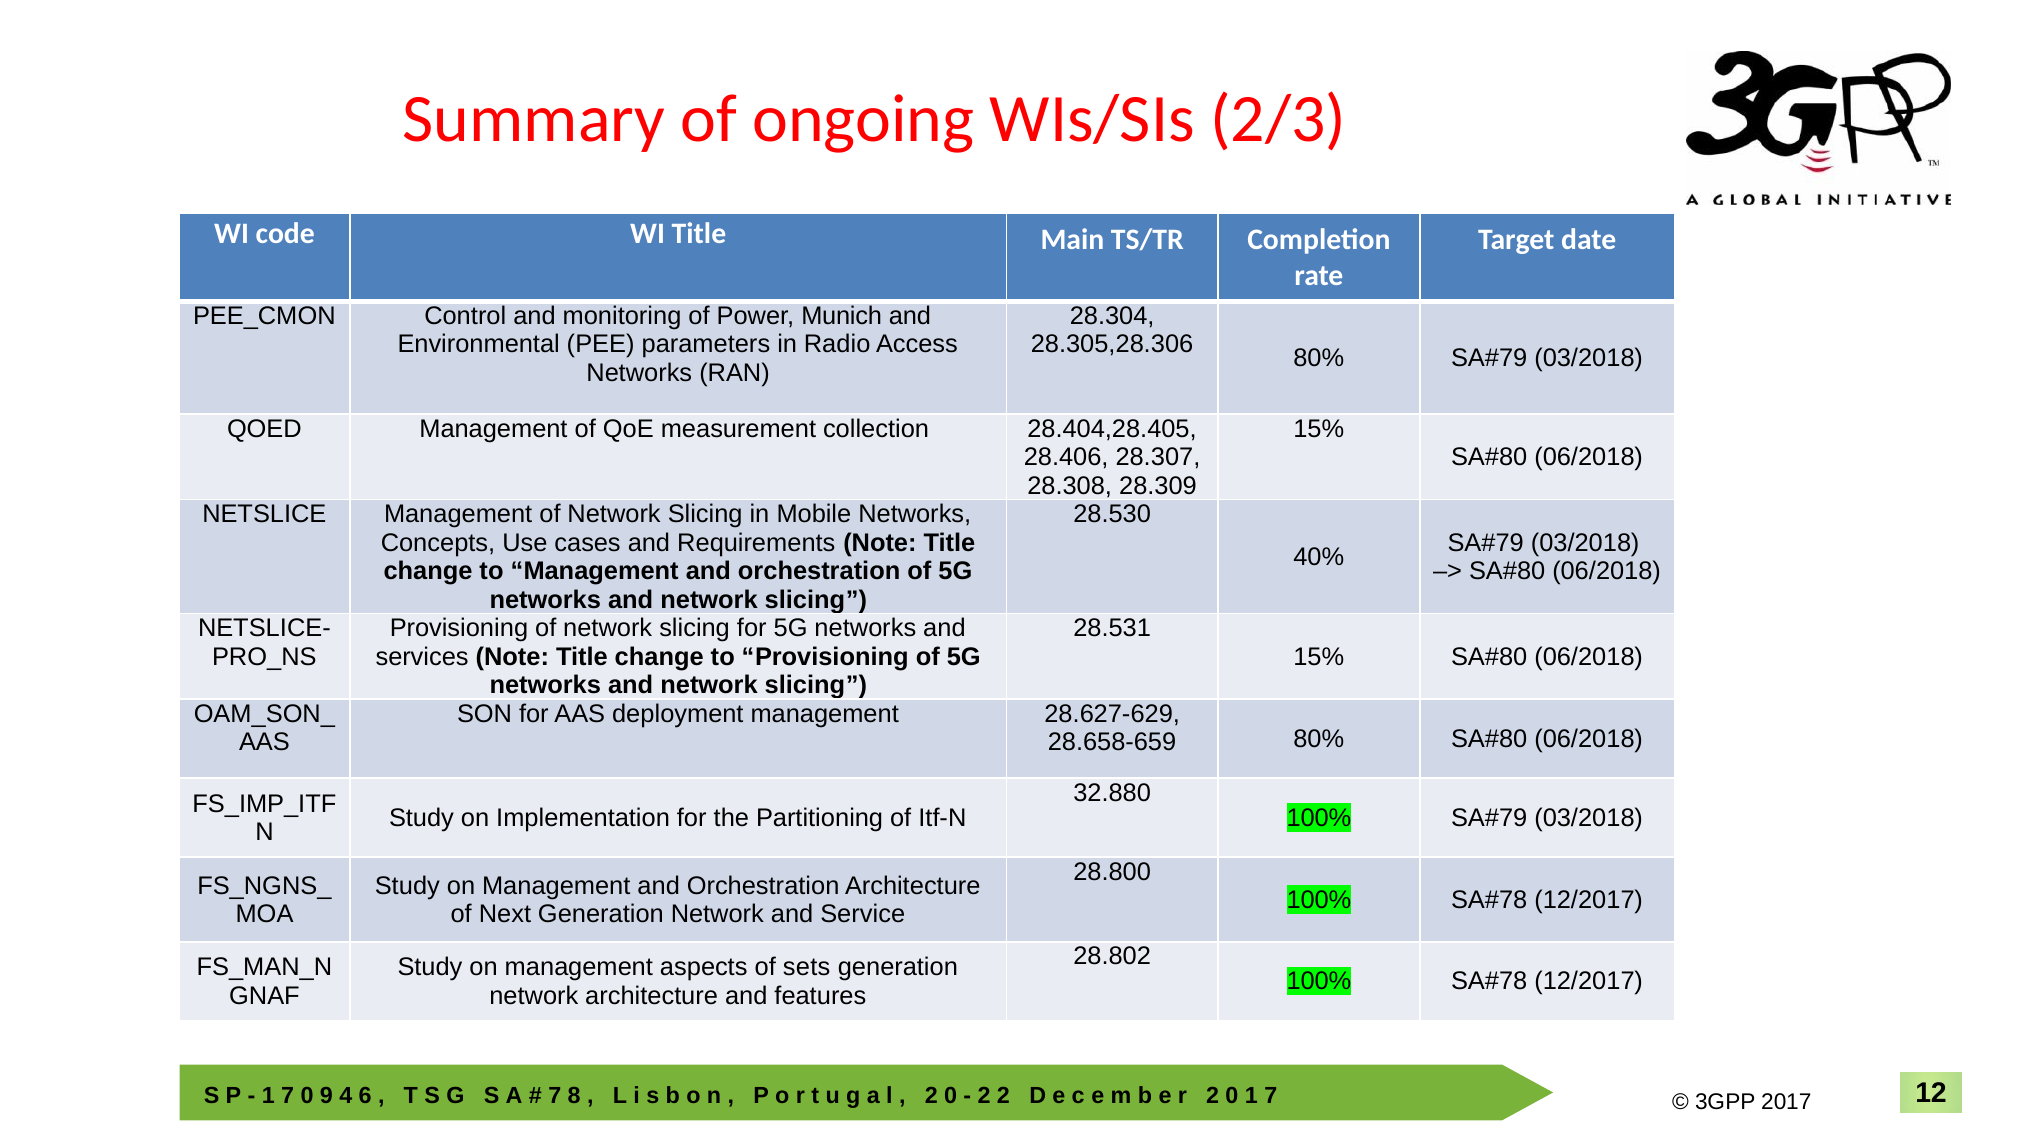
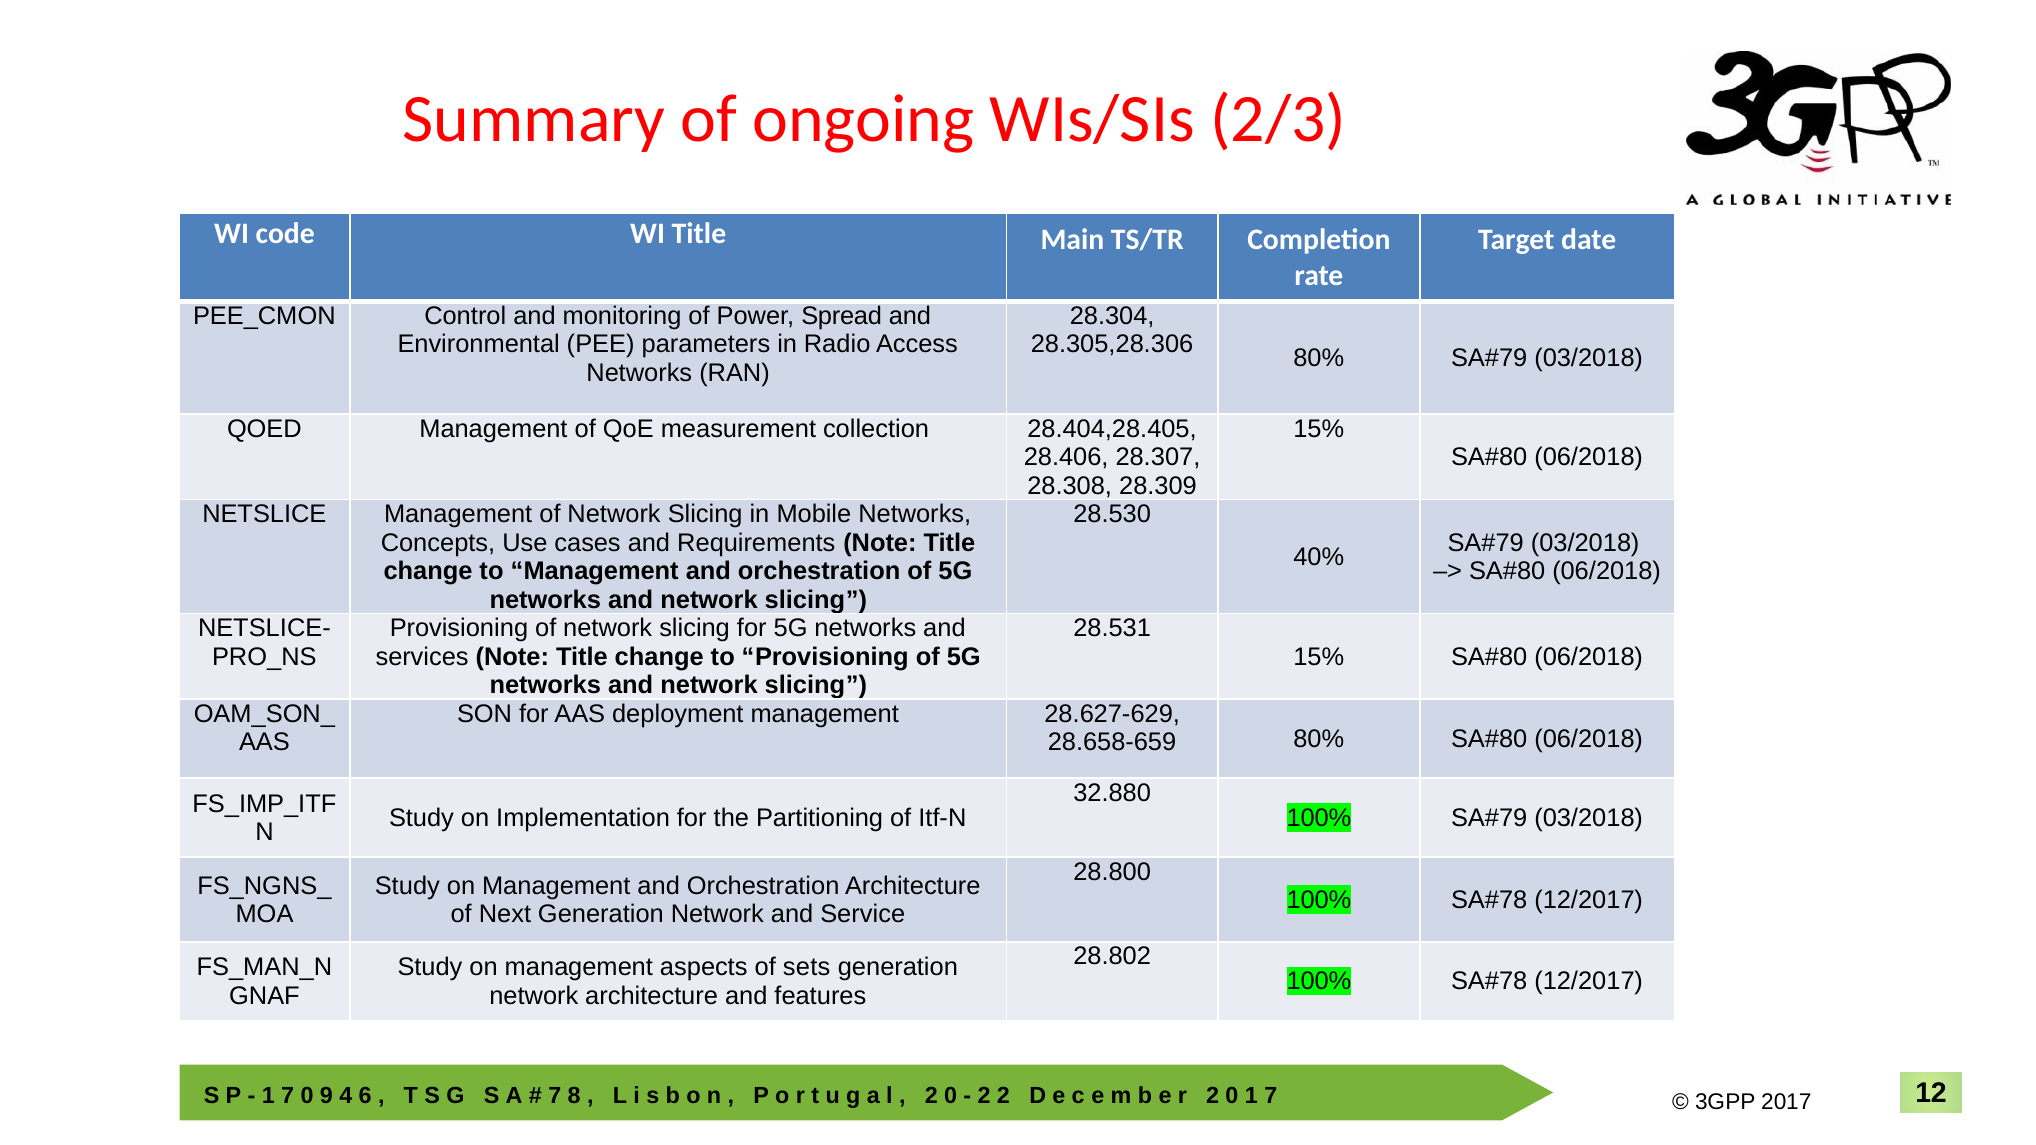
Munich: Munich -> Spread
